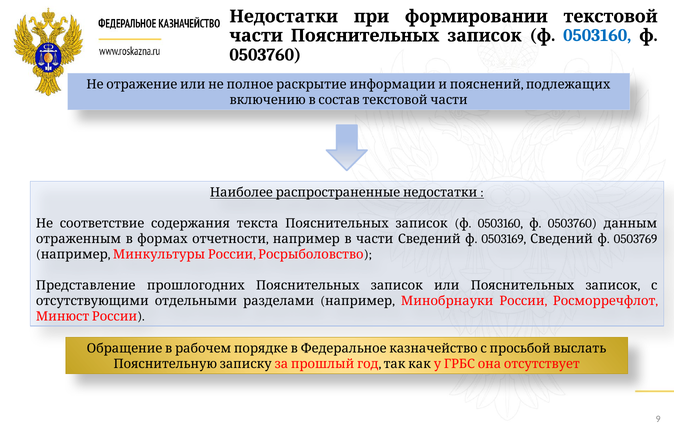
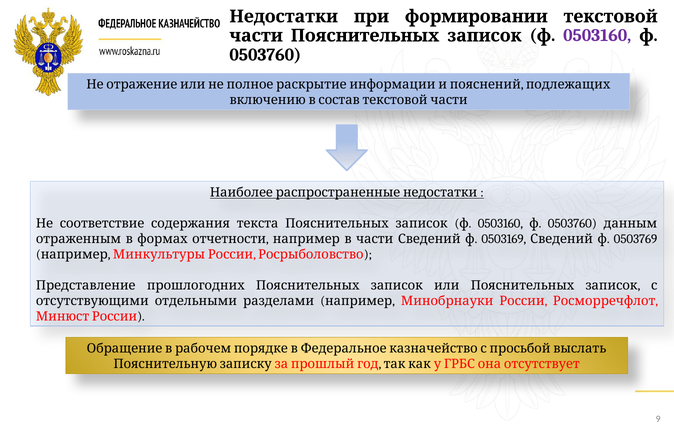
0503160 at (597, 36) colour: blue -> purple
